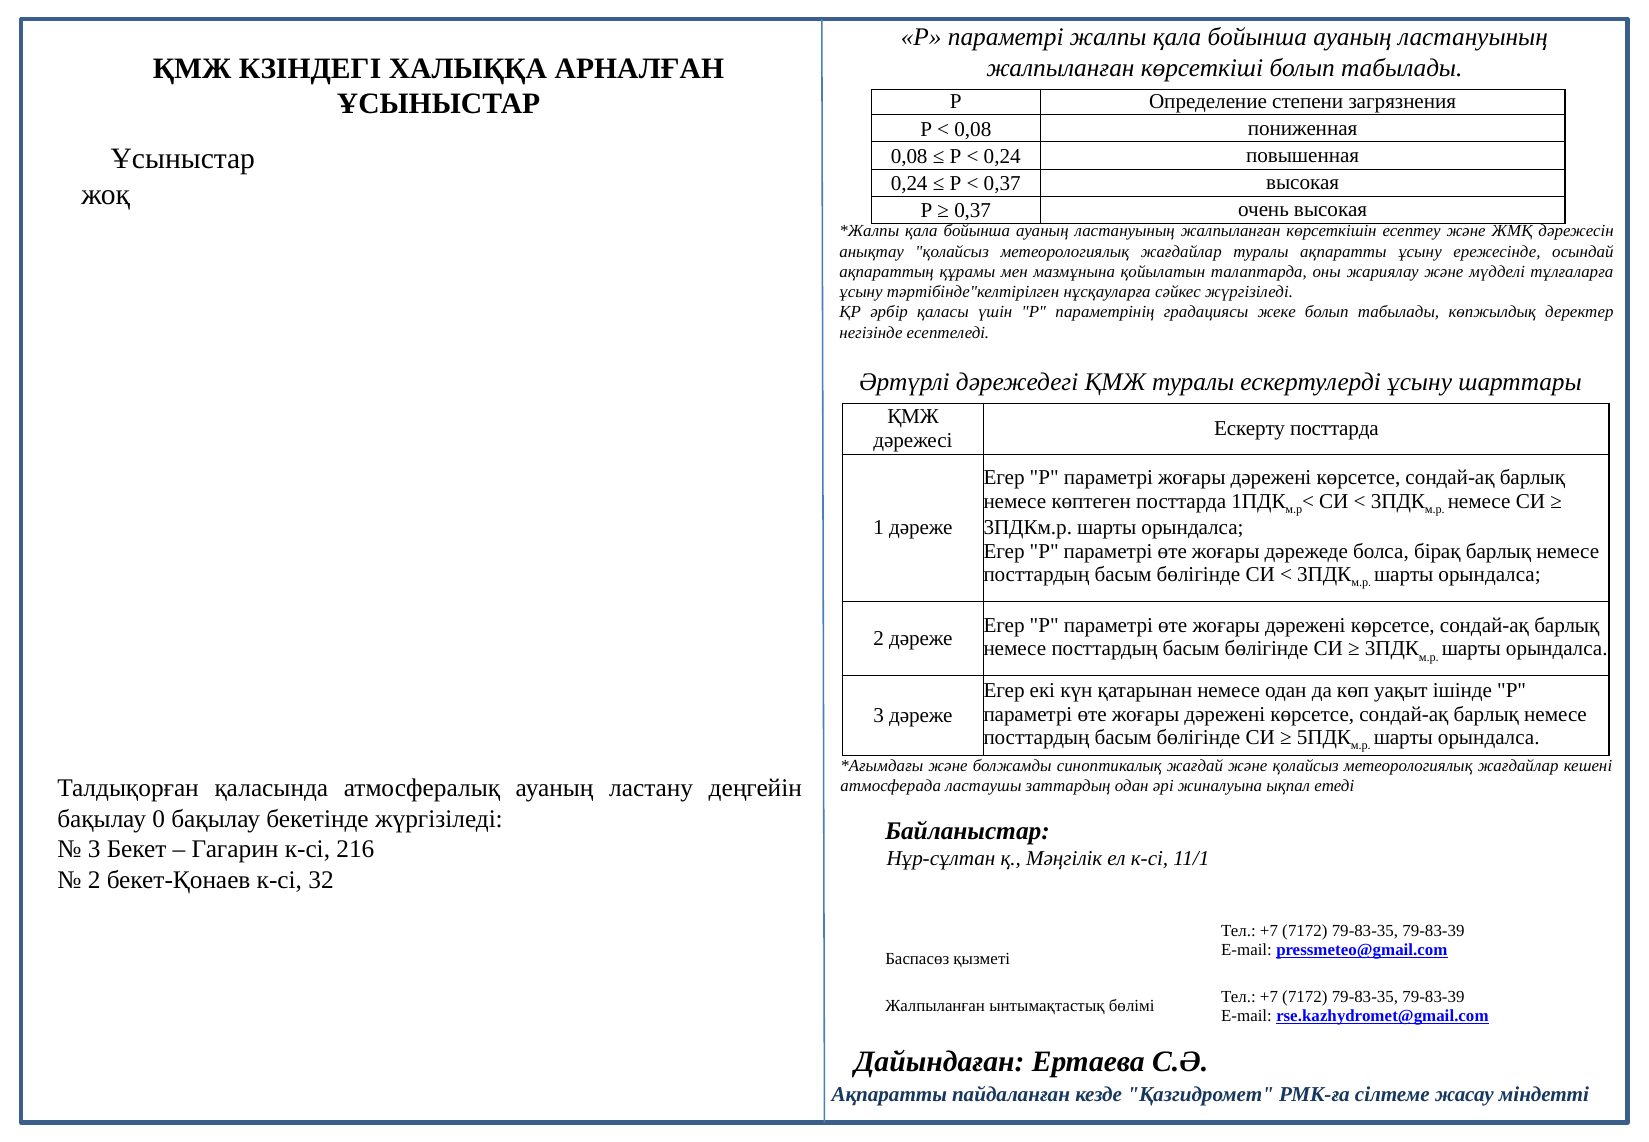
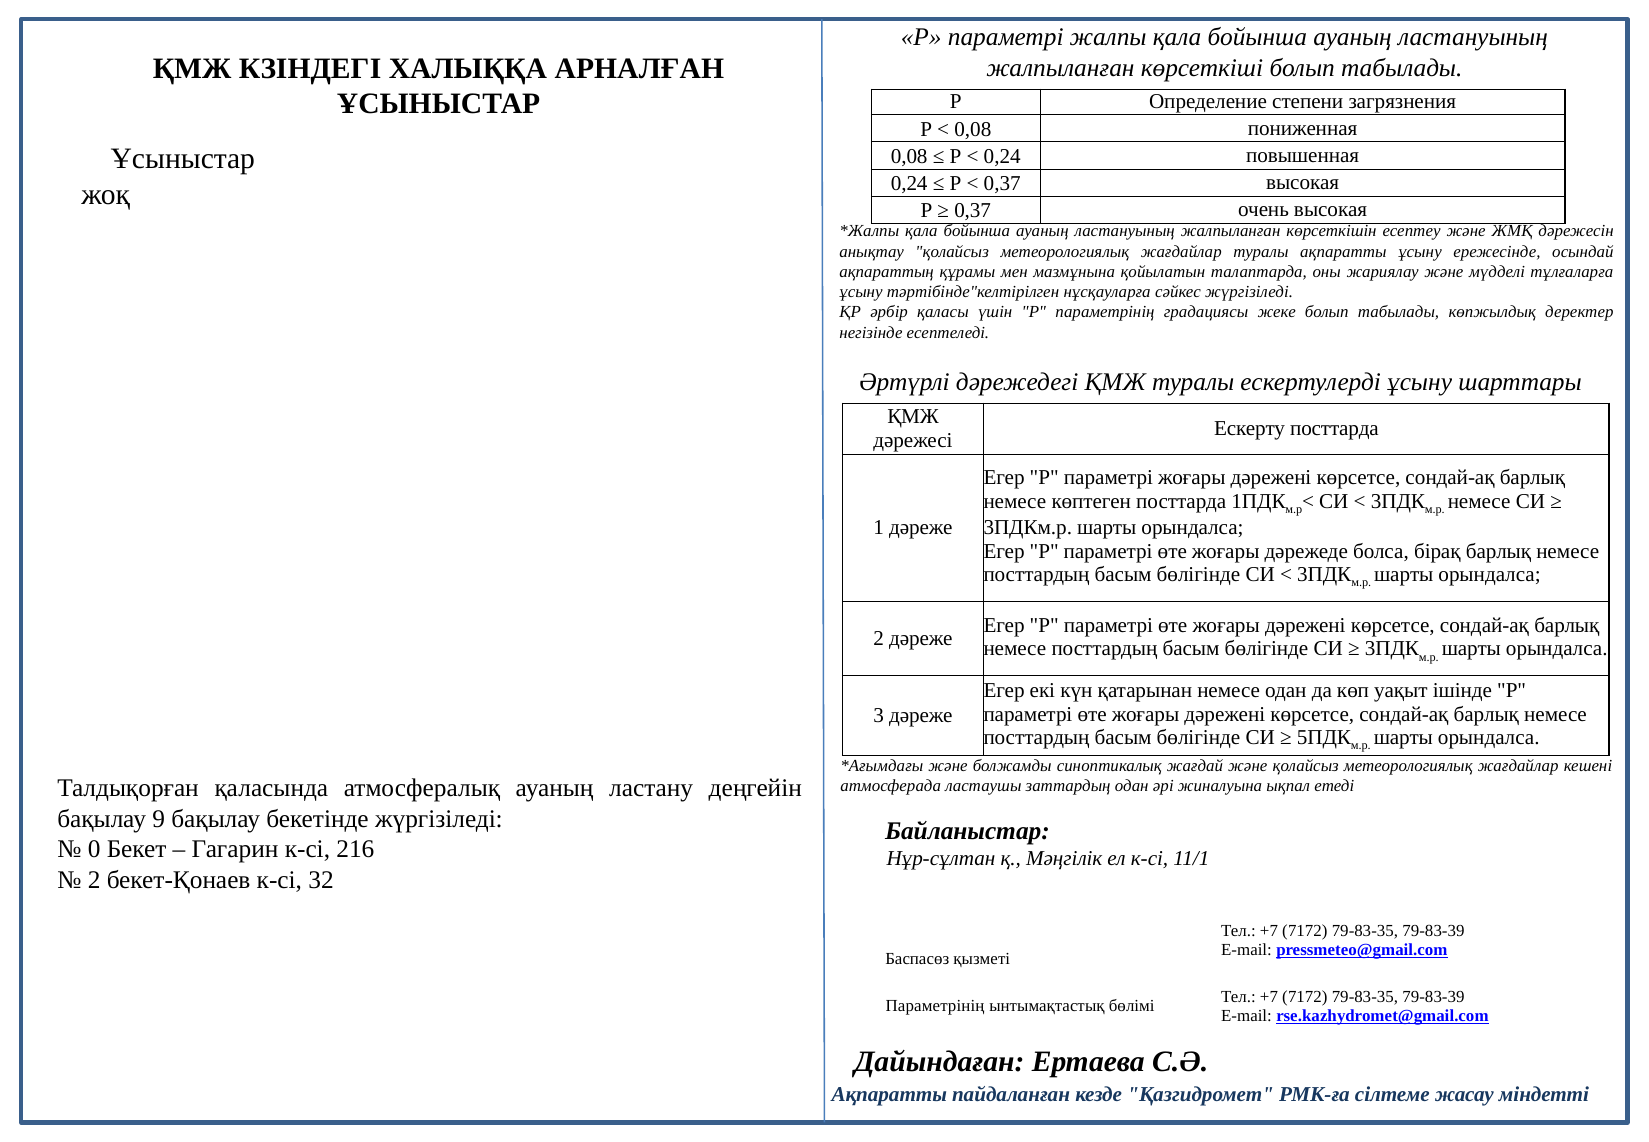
0: 0 -> 9
3 at (94, 849): 3 -> 0
Жалпыланған at (935, 1006): Жалпыланған -> Параметрінің
